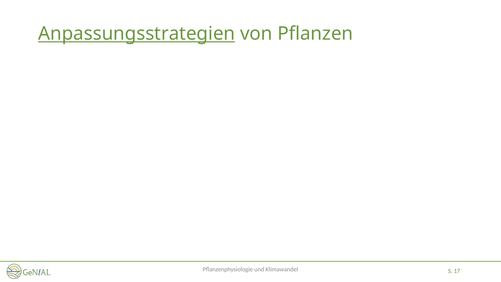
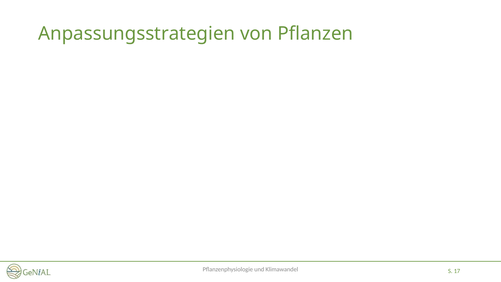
Anpassungsstrategien underline: present -> none
